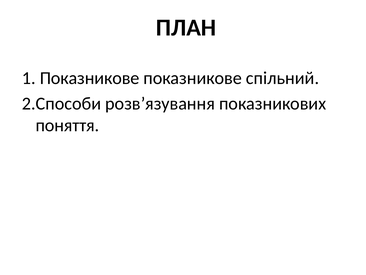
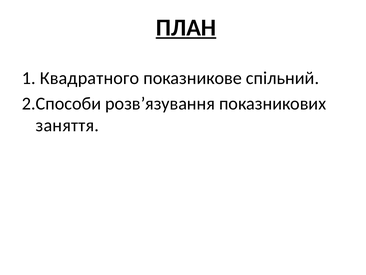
ПЛАН underline: none -> present
1 Показникове: Показникове -> Квадратного
поняття: поняття -> заняття
